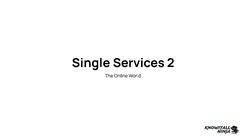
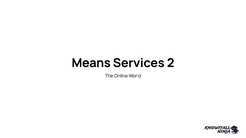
Single: Single -> Means
